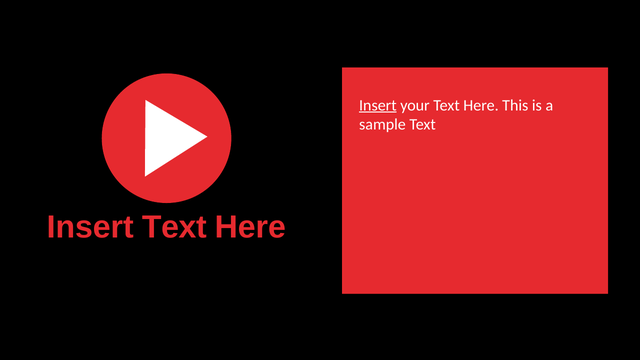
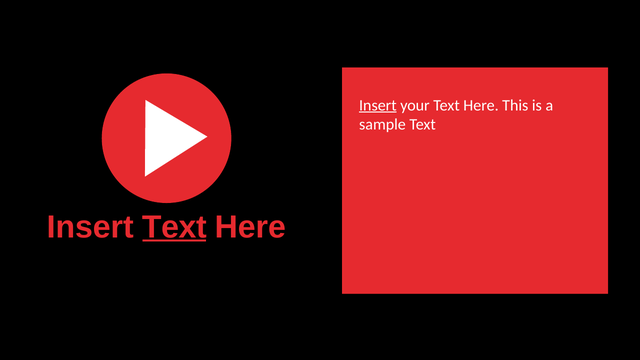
Text at (174, 227) underline: none -> present
